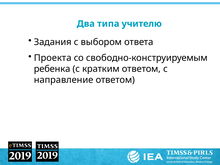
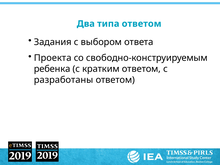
типа учителю: учителю -> ответом
направление: направление -> разработаны
